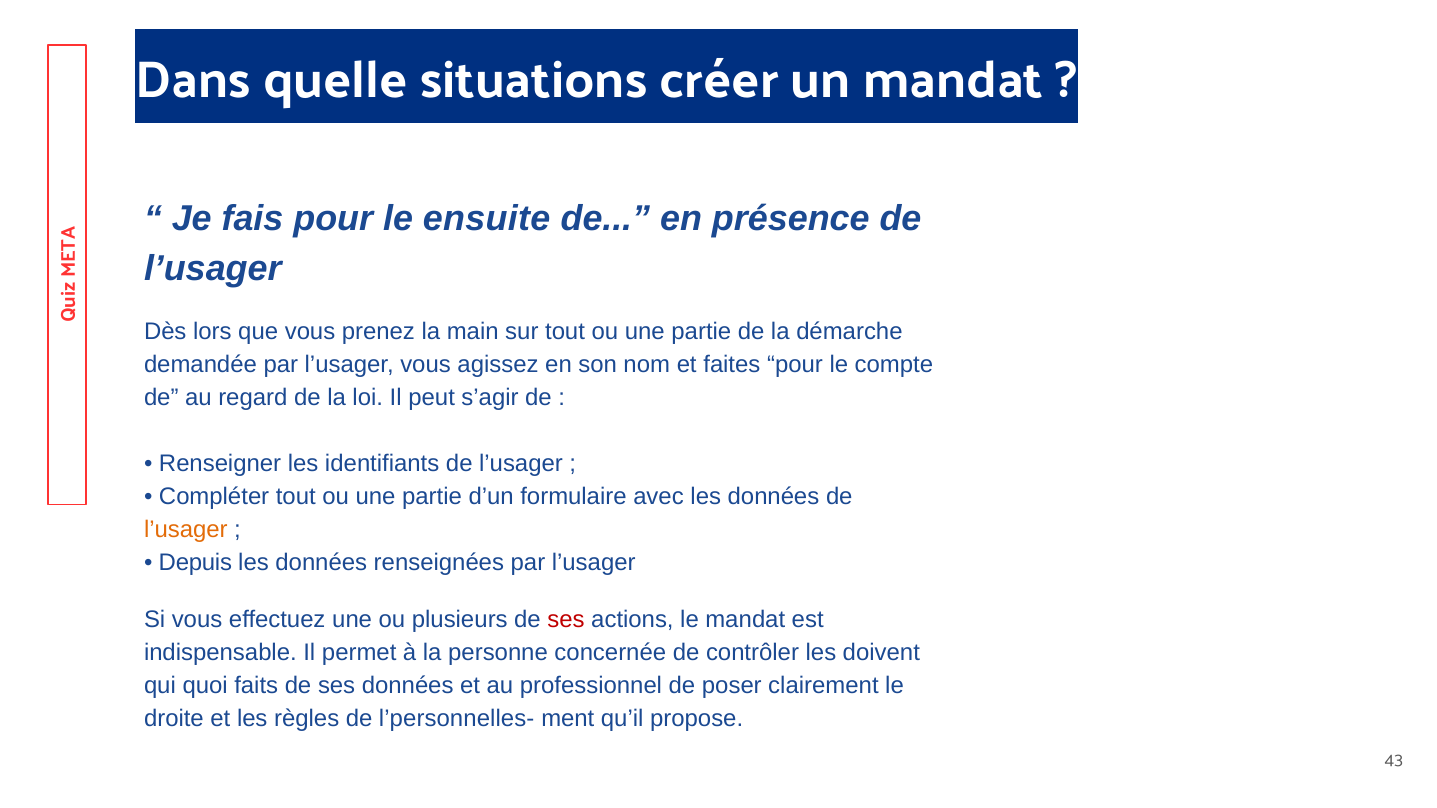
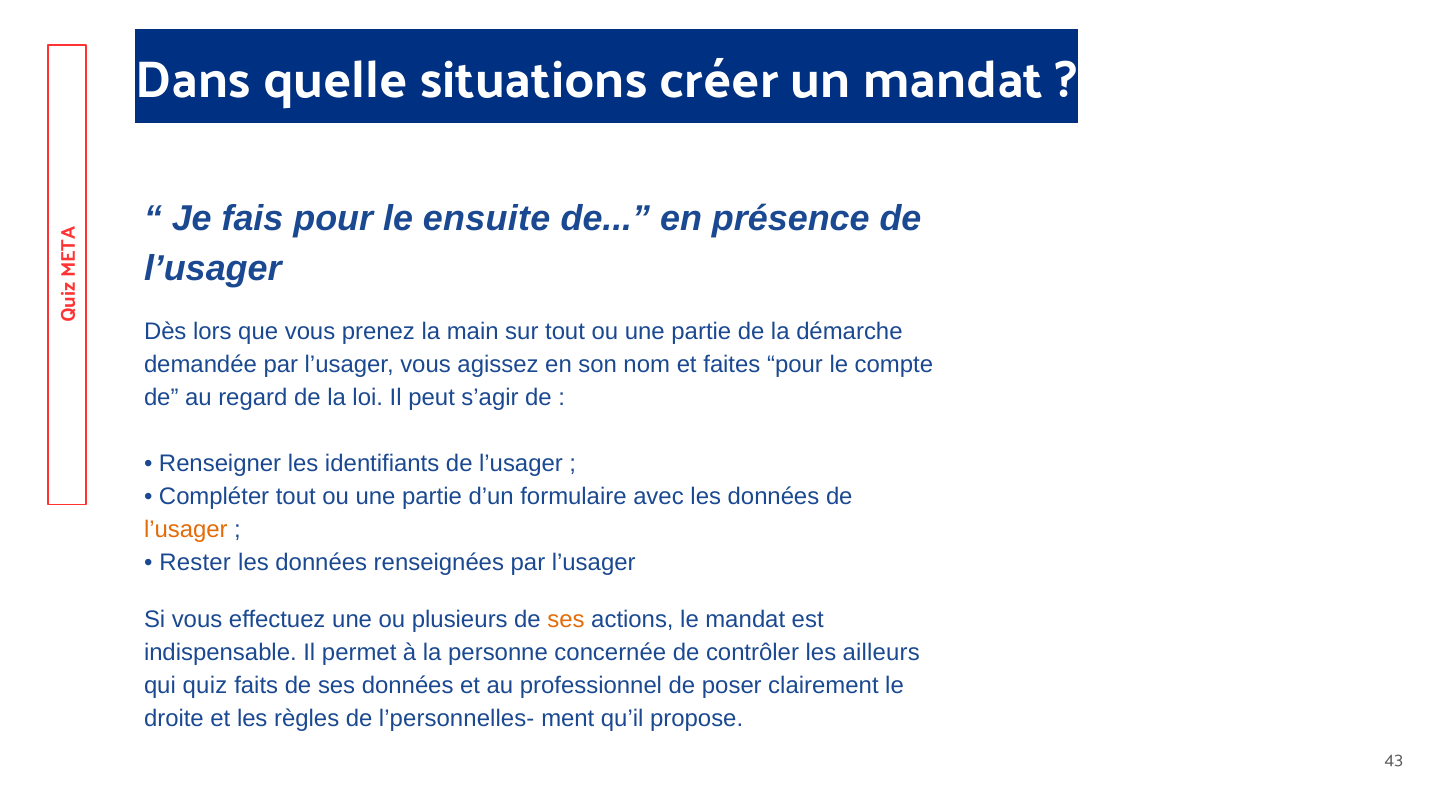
Depuis: Depuis -> Rester
ses at (566, 620) colour: red -> orange
doivent: doivent -> ailleurs
quoi: quoi -> quiz
